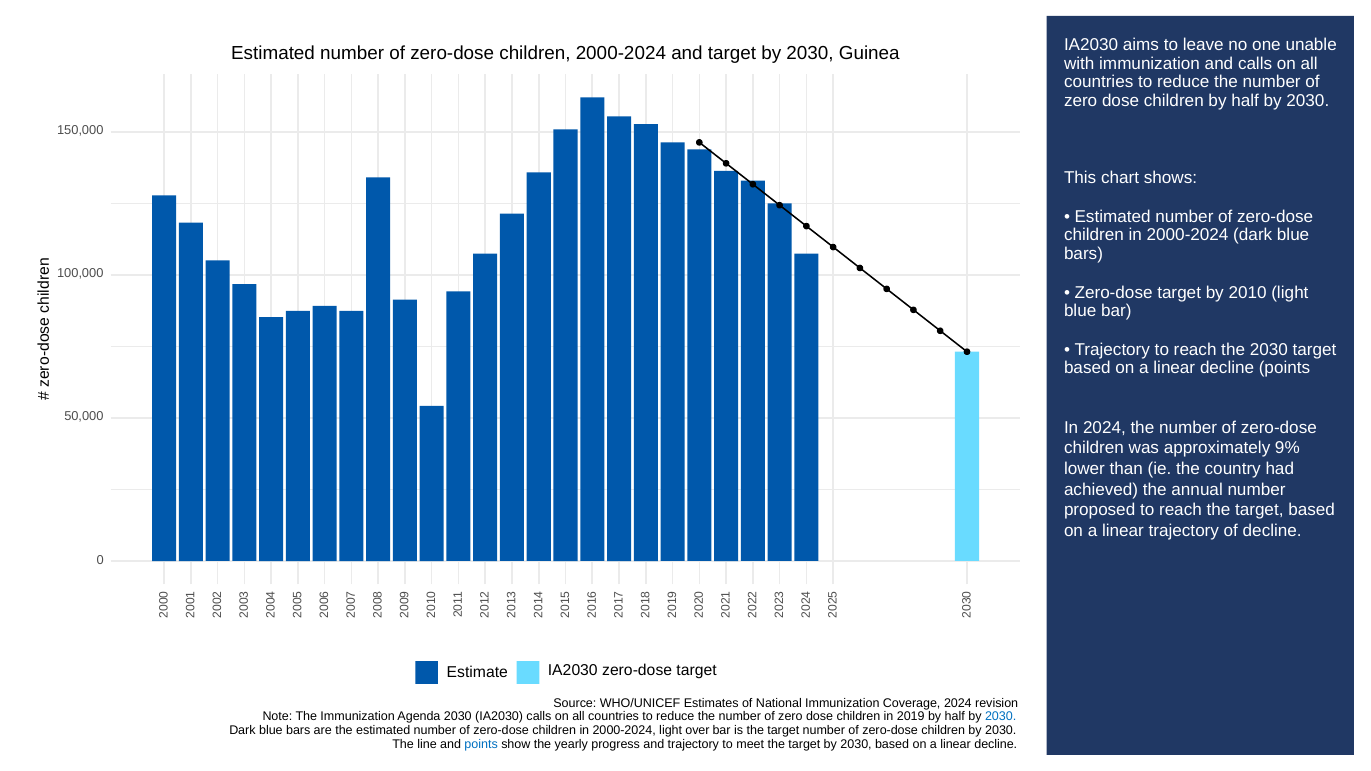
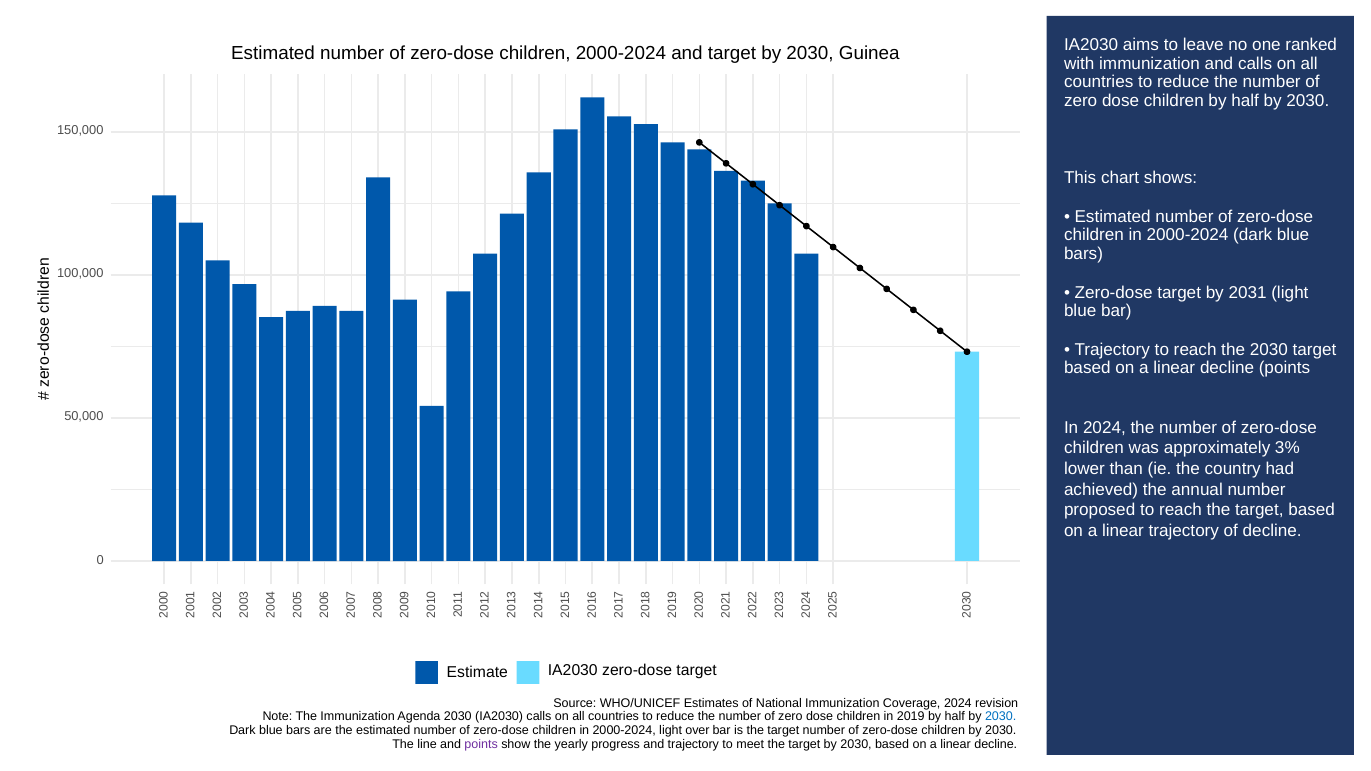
unable: unable -> ranked
2010: 2010 -> 2031
9%: 9% -> 3%
points at (481, 744) colour: blue -> purple
